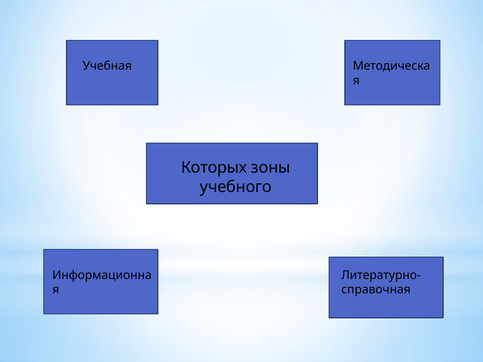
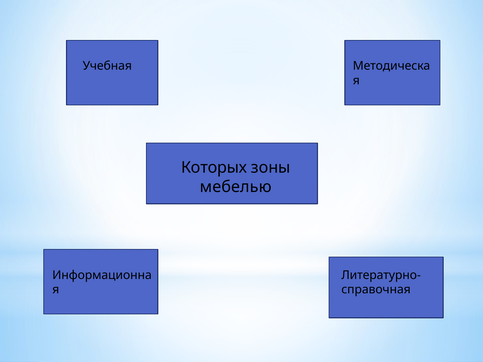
учебного: учебного -> мебелью
